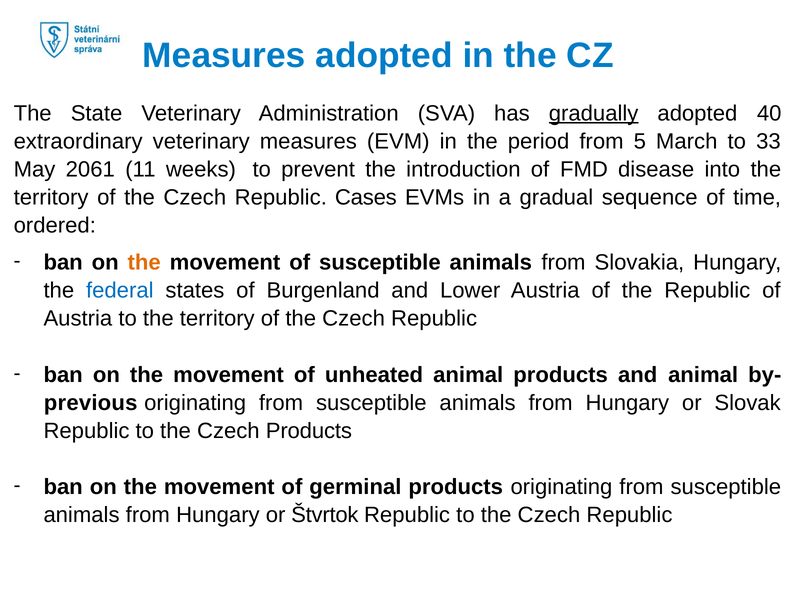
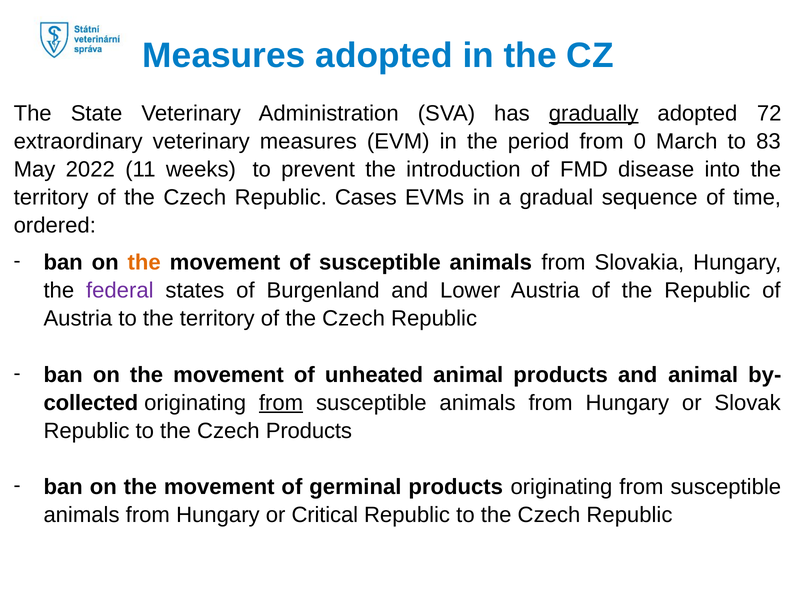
40: 40 -> 72
5: 5 -> 0
33: 33 -> 83
2061: 2061 -> 2022
federal colour: blue -> purple
previous: previous -> collected
from at (281, 403) underline: none -> present
Štvrtok: Štvrtok -> Critical
